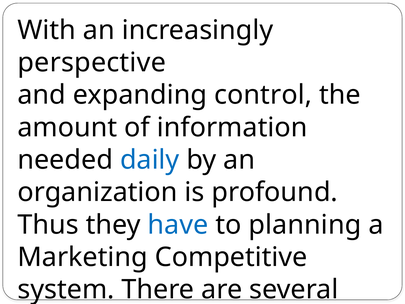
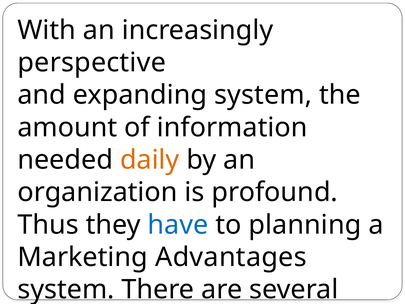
expanding control: control -> system
daily colour: blue -> orange
Marketing Competitive: Competitive -> Advantages
